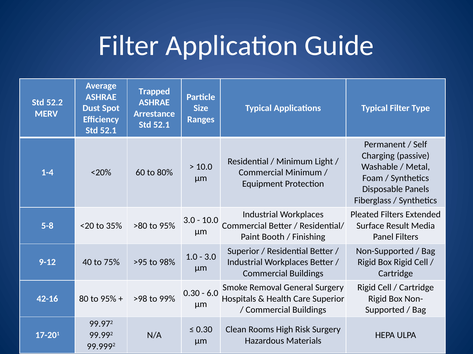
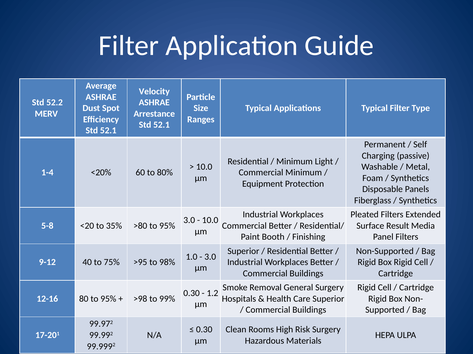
Trapped: Trapped -> Velocity
6.0: 6.0 -> 1.2
42-16: 42-16 -> 12-16
